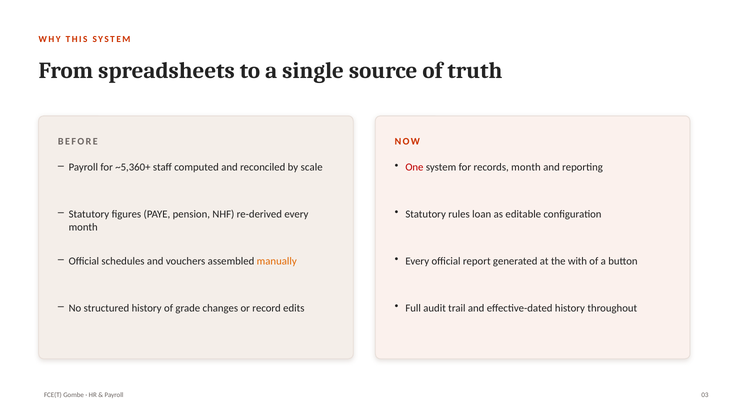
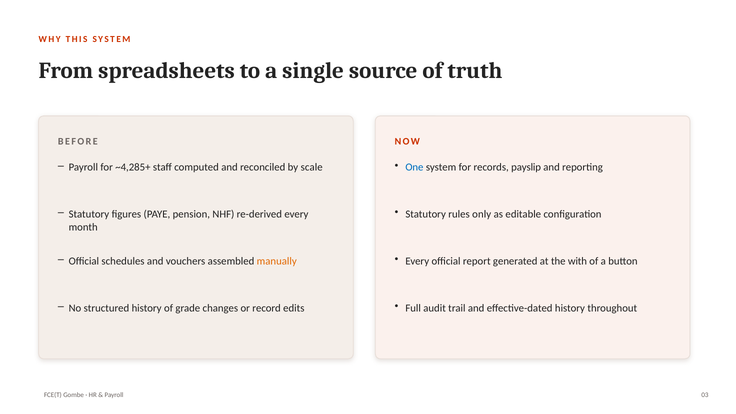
~5,360+: ~5,360+ -> ~4,285+
One colour: red -> blue
records month: month -> payslip
loan: loan -> only
